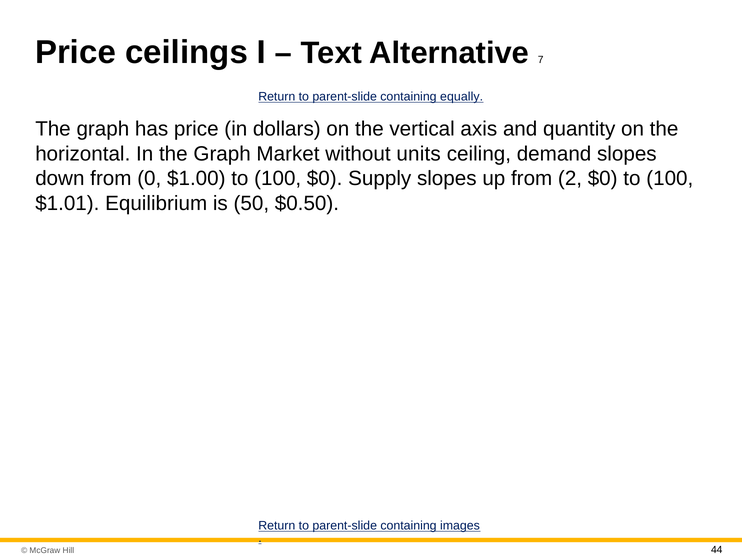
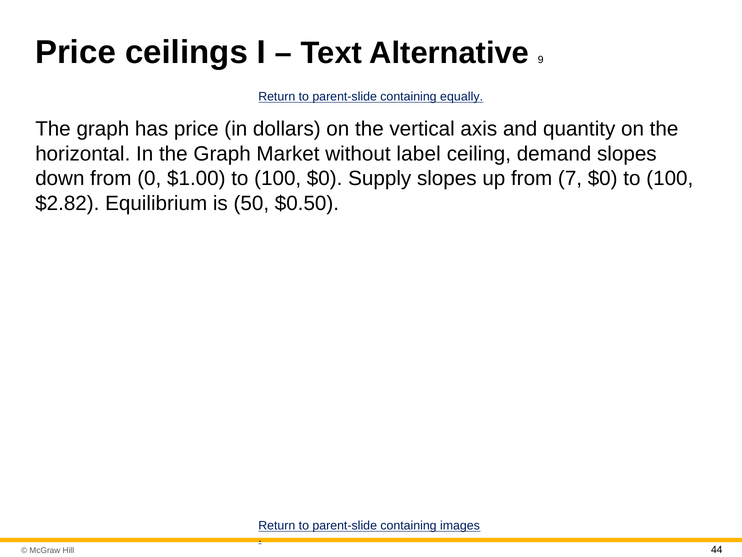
7: 7 -> 9
units: units -> label
2: 2 -> 7
$1.01: $1.01 -> $2.82
